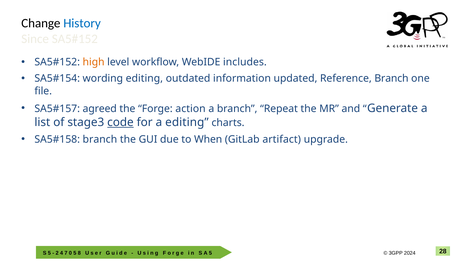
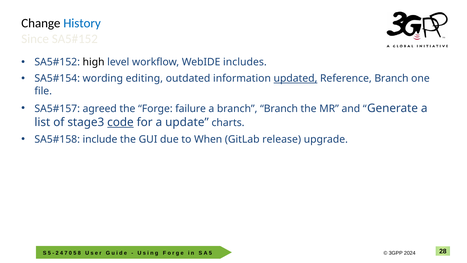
high colour: orange -> black
updated underline: none -> present
action: action -> failure
branch Repeat: Repeat -> Branch
a editing: editing -> update
branch at (100, 139): branch -> include
artifact: artifact -> release
